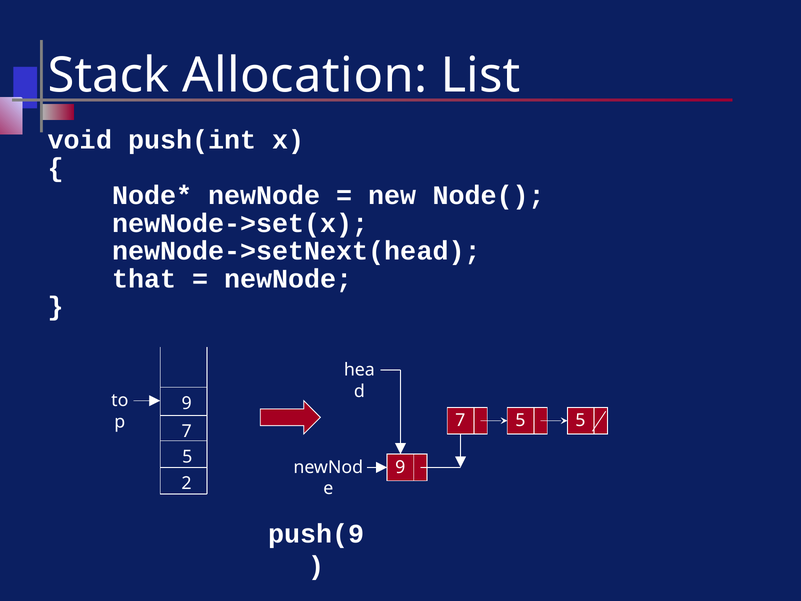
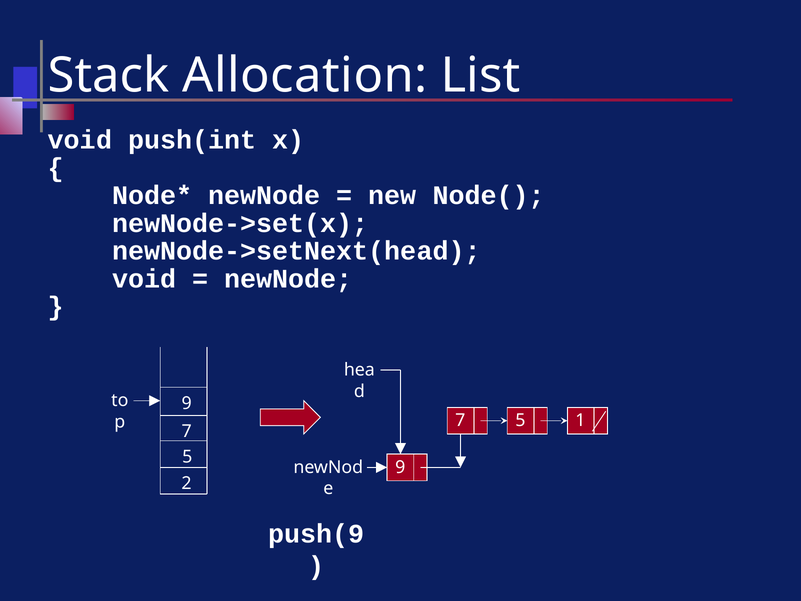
that at (144, 279): that -> void
5 5: 5 -> 1
